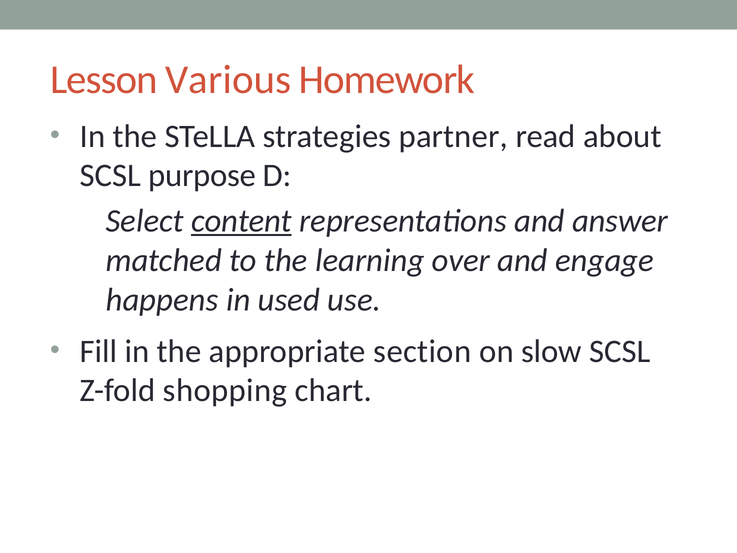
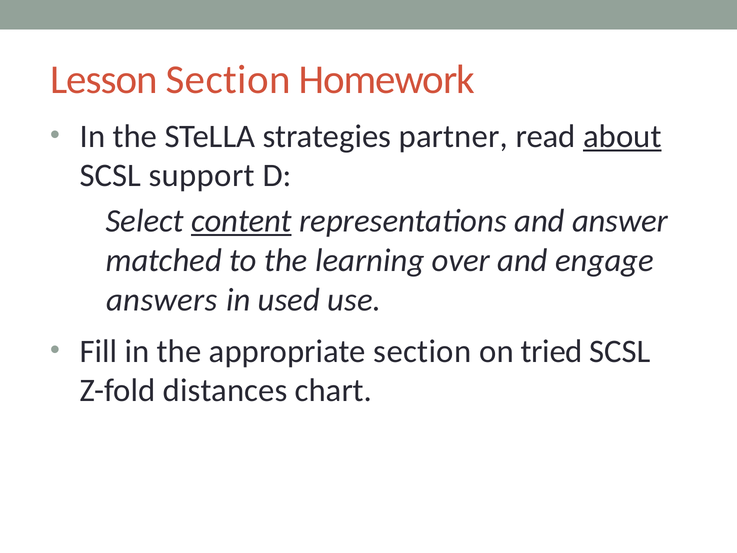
Lesson Various: Various -> Section
about underline: none -> present
purpose: purpose -> support
happens: happens -> answers
slow: slow -> tried
shopping: shopping -> distances
